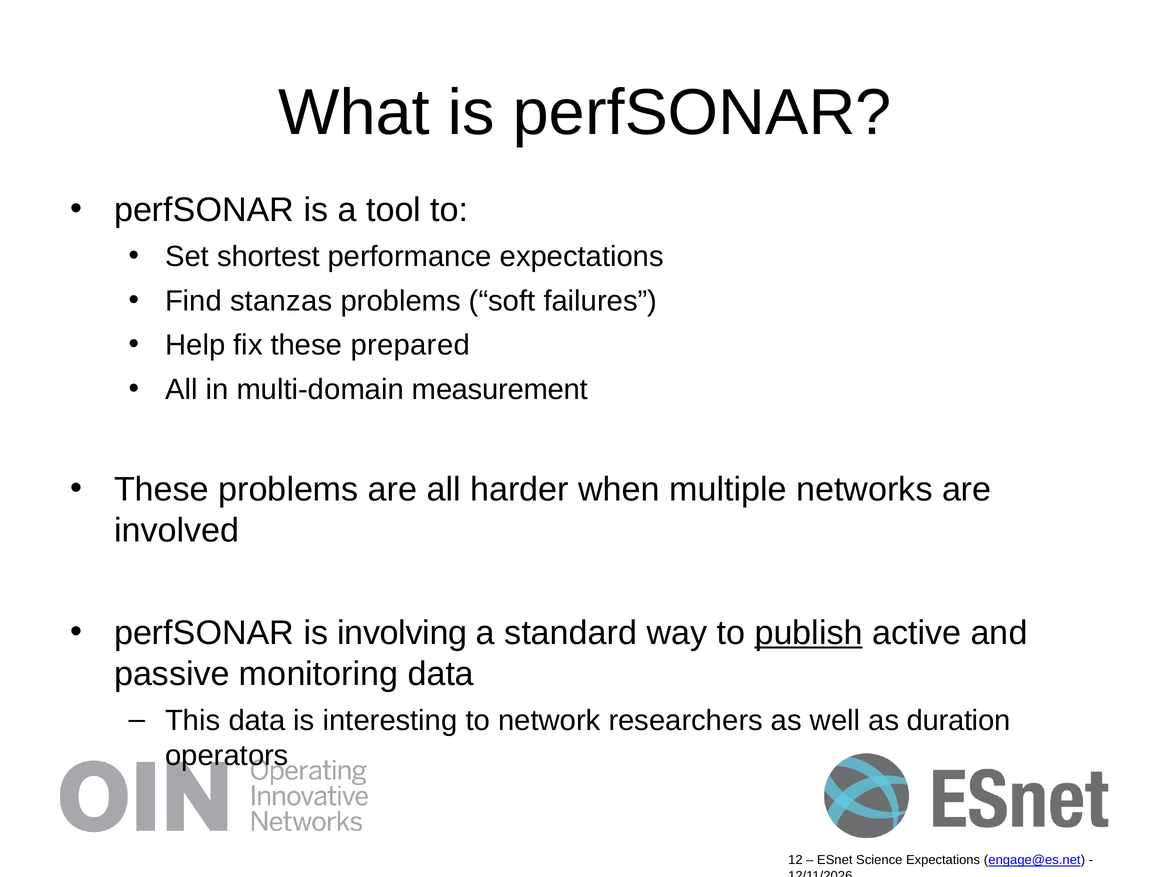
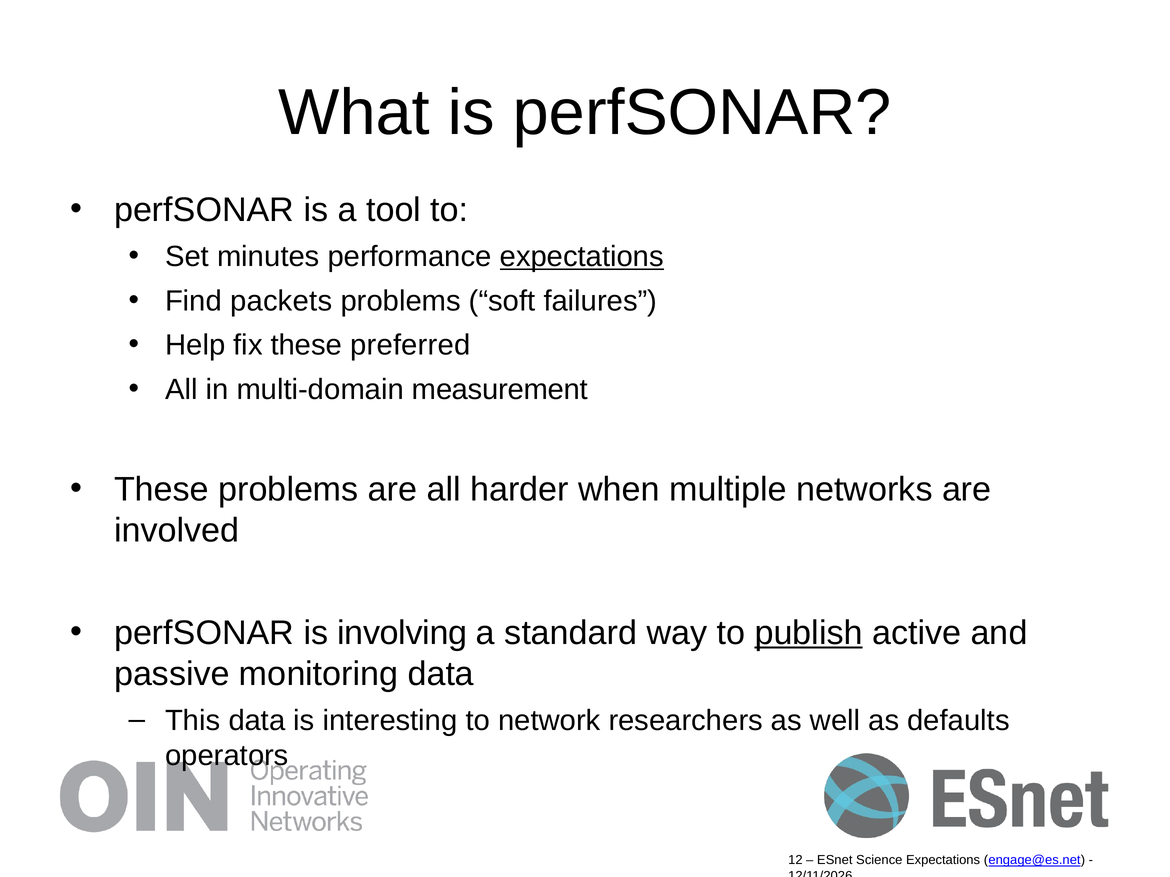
shortest: shortest -> minutes
expectations at (582, 257) underline: none -> present
stanzas: stanzas -> packets
prepared: prepared -> preferred
duration: duration -> defaults
